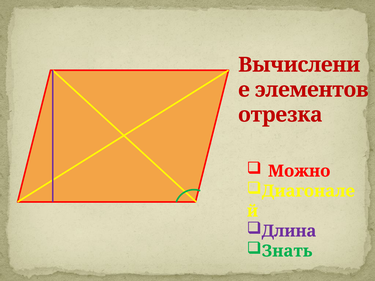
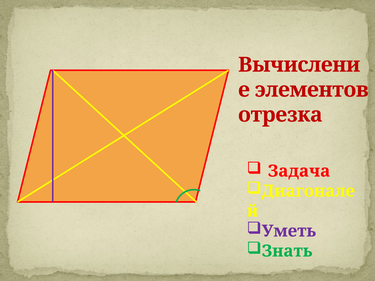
Можно: Можно -> Задача
Длина: Длина -> Уметь
